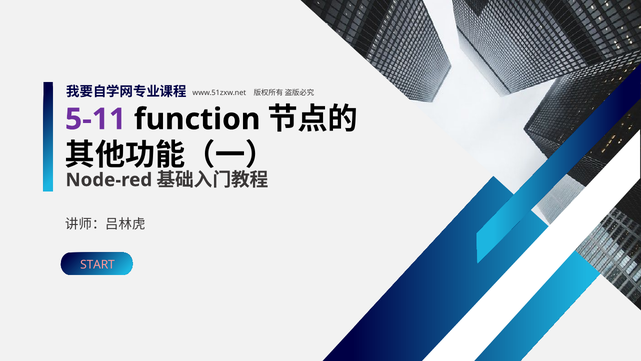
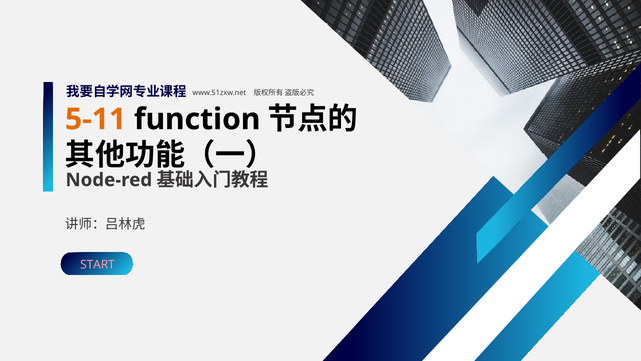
5-11 colour: purple -> orange
